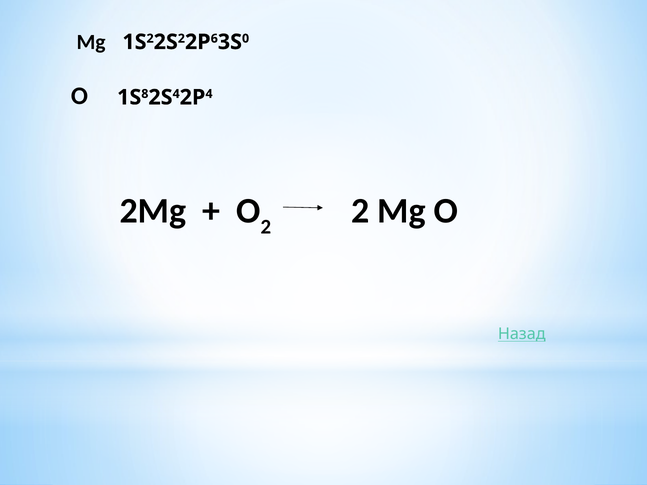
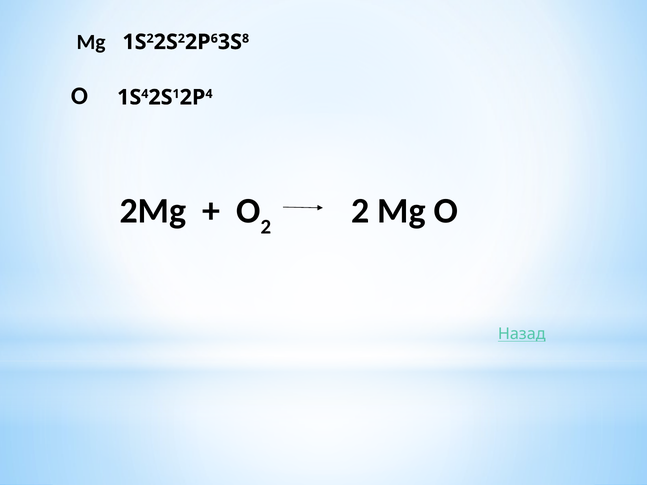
0: 0 -> 8
8 at (145, 94): 8 -> 4
4 at (176, 94): 4 -> 1
